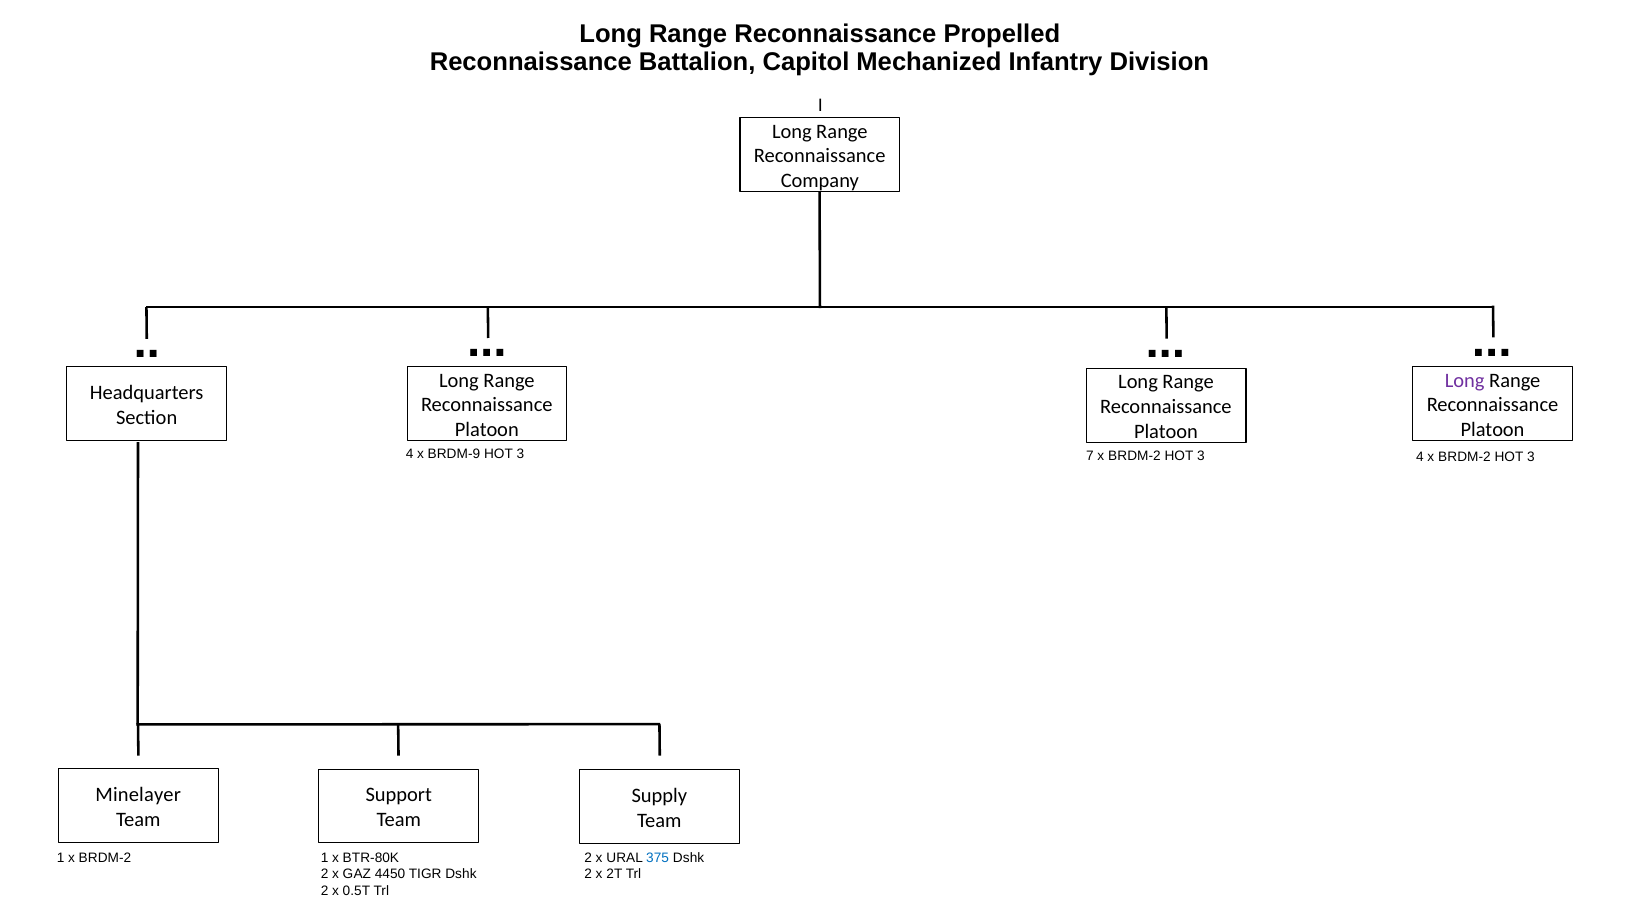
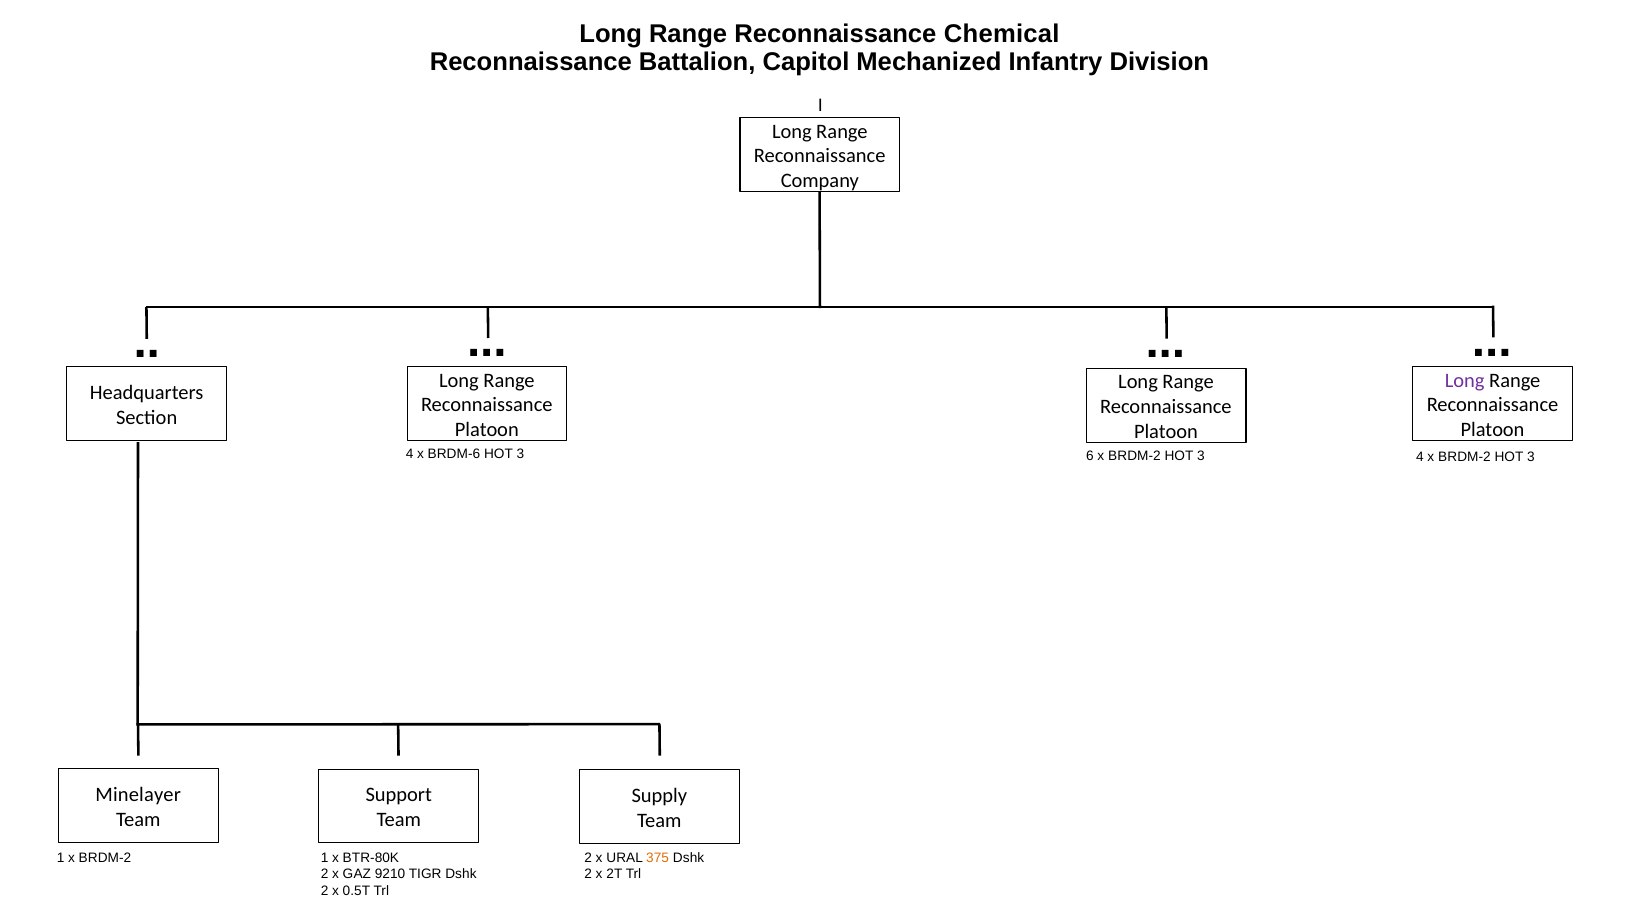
Propelled: Propelled -> Chemical
BRDM-9: BRDM-9 -> BRDM-6
7: 7 -> 6
375 colour: blue -> orange
4450: 4450 -> 9210
